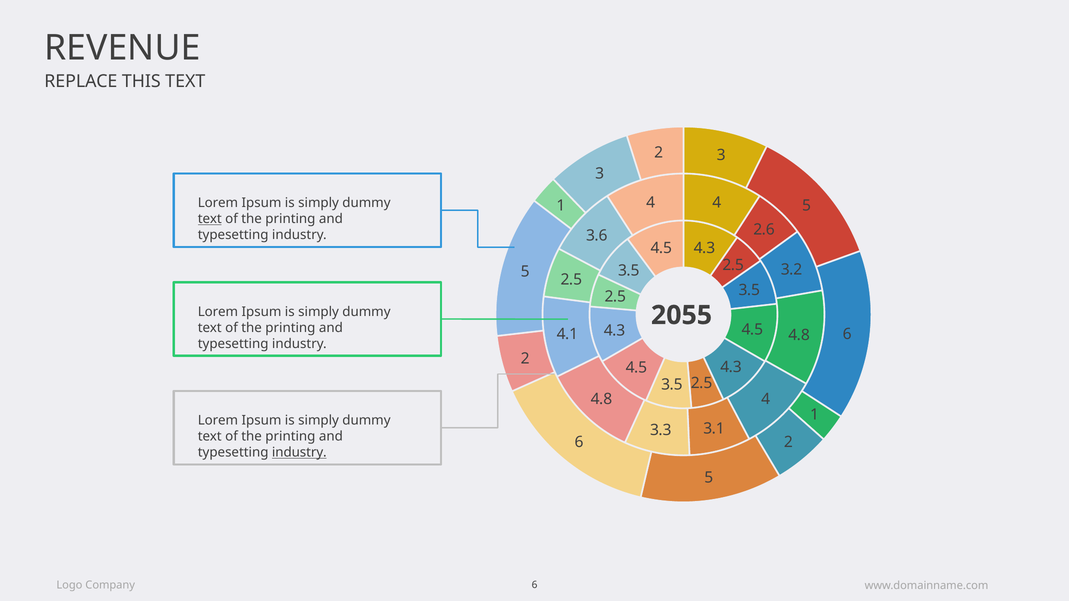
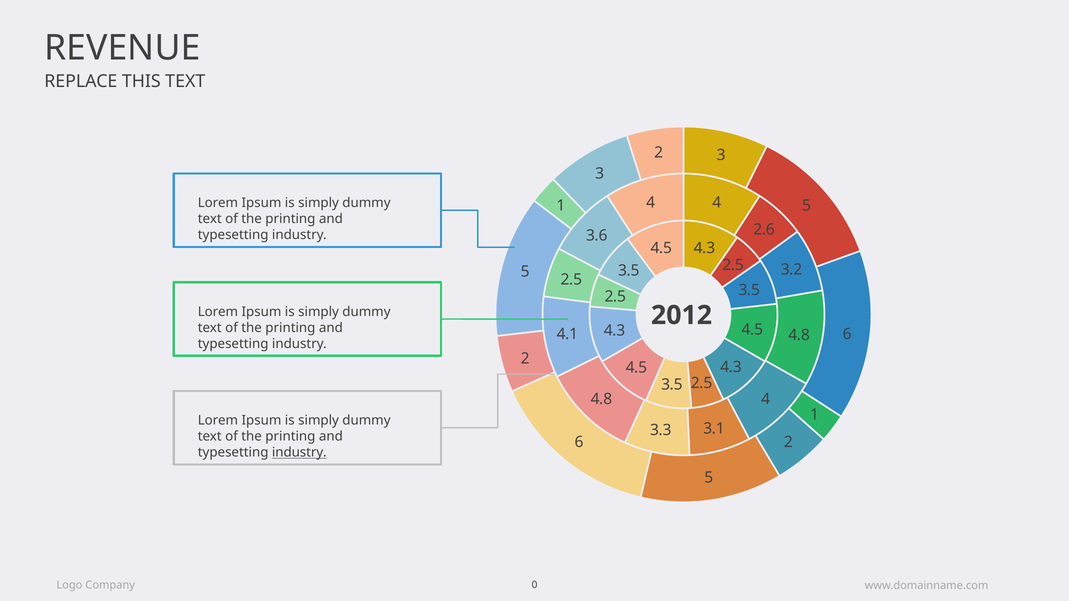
text at (210, 219) underline: present -> none
2055: 2055 -> 2012
Company 6: 6 -> 0
